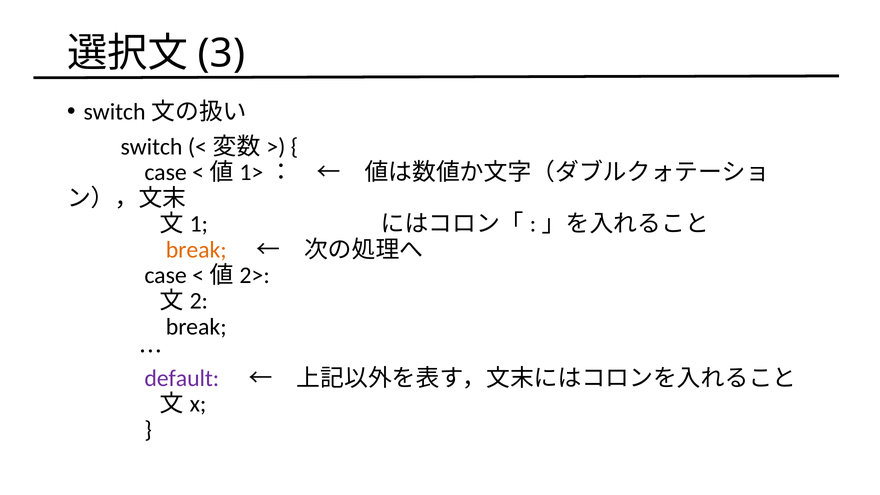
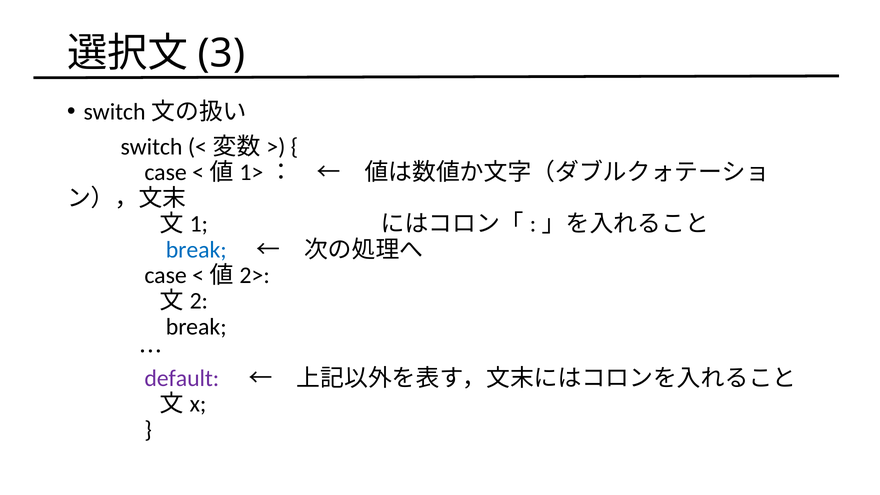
break at (196, 250) colour: orange -> blue
